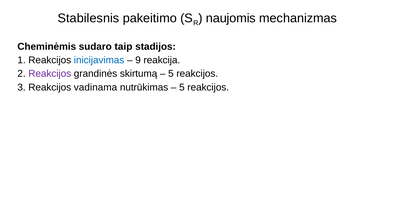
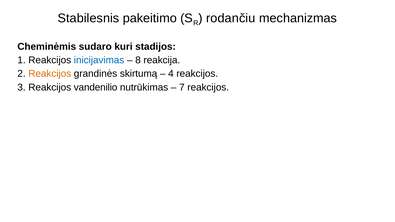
naujomis: naujomis -> rodančiu
taip: taip -> kuri
9: 9 -> 8
Reakcijos at (50, 74) colour: purple -> orange
5 at (171, 74): 5 -> 4
vadinama: vadinama -> vandenilio
5 at (182, 87): 5 -> 7
